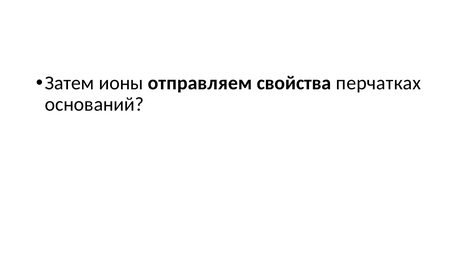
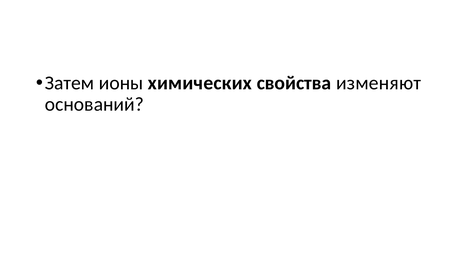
отправляем: отправляем -> химических
перчатках: перчатках -> изменяют
